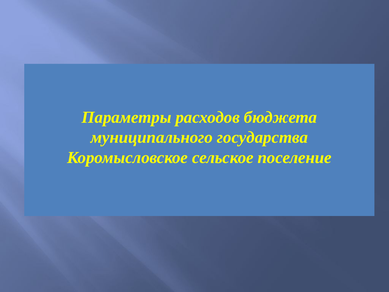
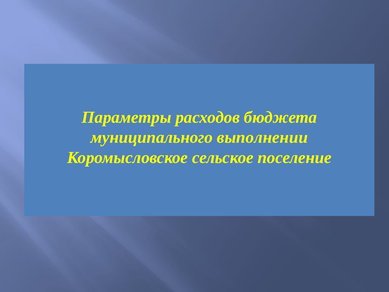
государства: государства -> выполнении
